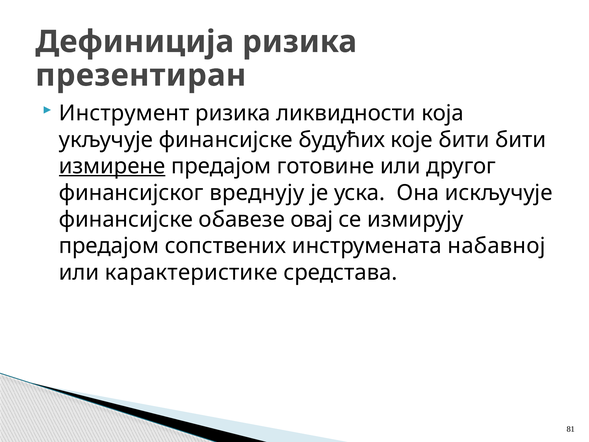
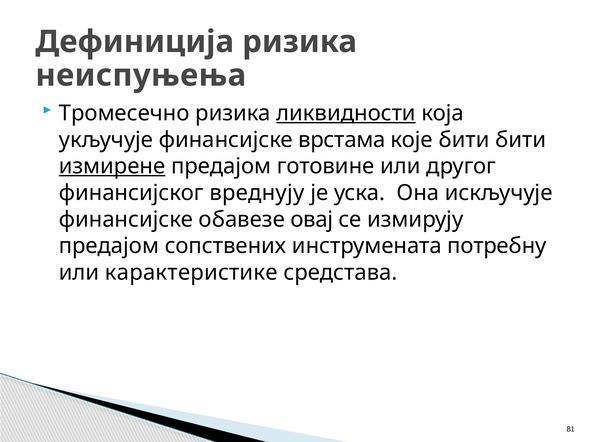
презентиран: презентиран -> неиспуњења
Инструмент: Инструмент -> Тромесечно
ликвидности underline: none -> present
будућих: будућих -> врстама
набавној: набавној -> потребну
